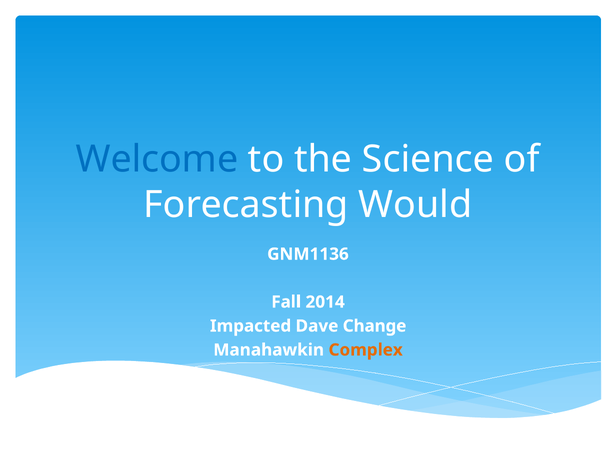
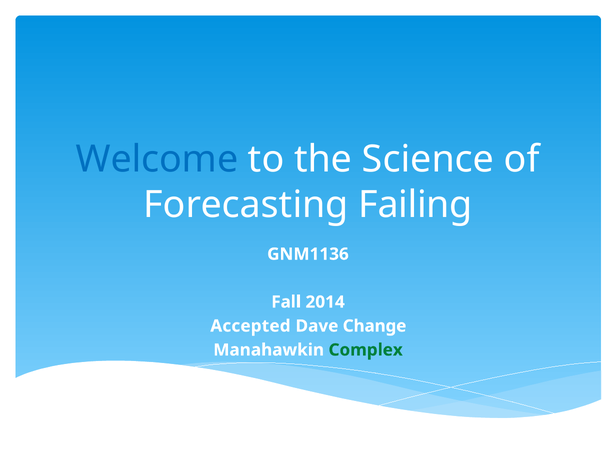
Would: Would -> Failing
Impacted: Impacted -> Accepted
Complex colour: orange -> green
